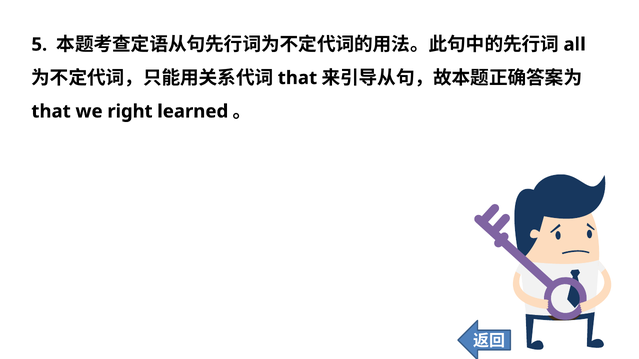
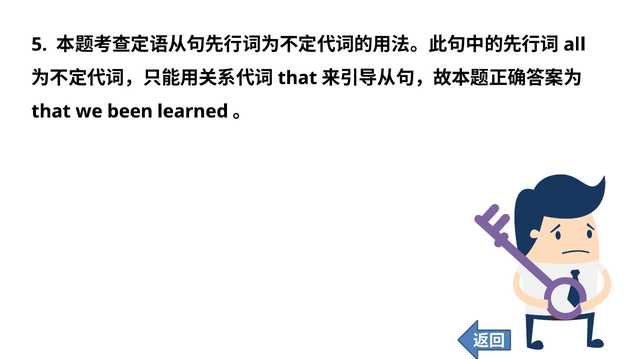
right: right -> been
